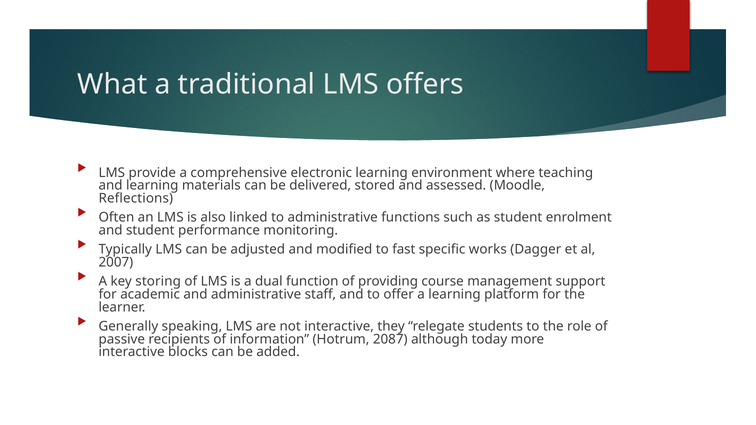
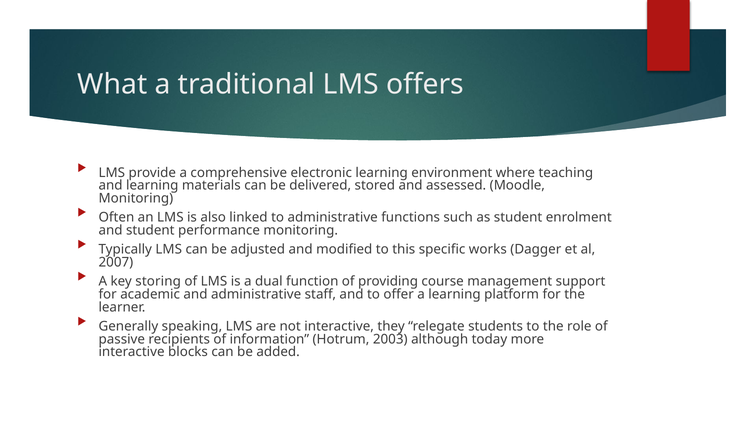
Reflections at (136, 198): Reflections -> Monitoring
fast: fast -> this
2087: 2087 -> 2003
